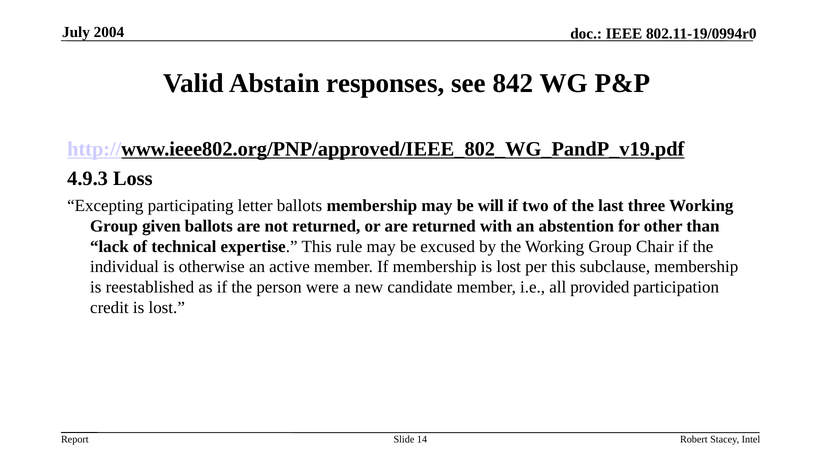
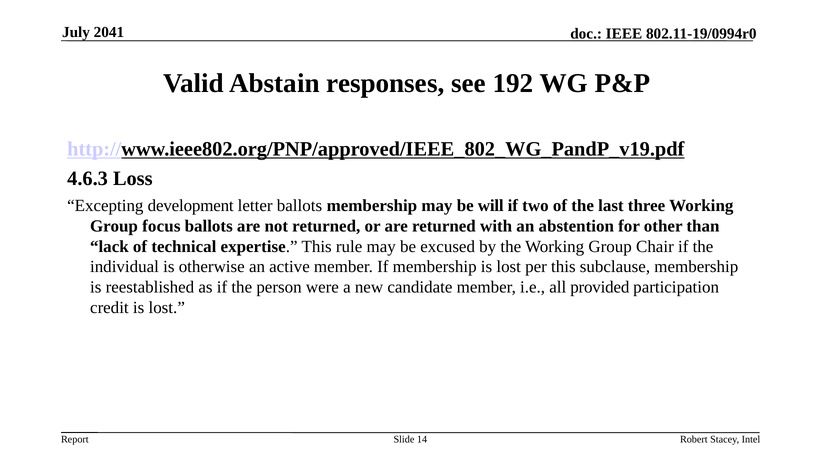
2004: 2004 -> 2041
842: 842 -> 192
4.9.3: 4.9.3 -> 4.6.3
participating: participating -> development
given: given -> focus
